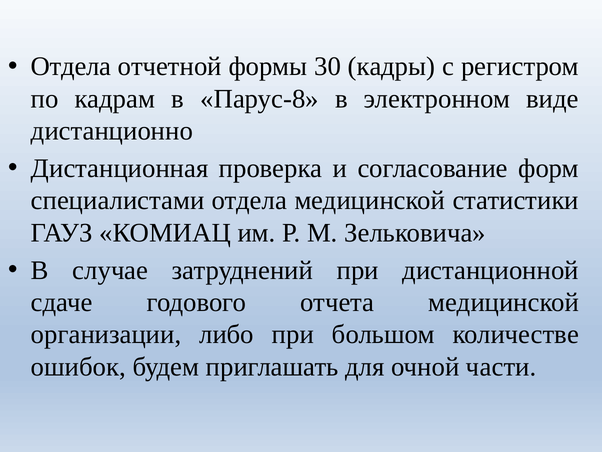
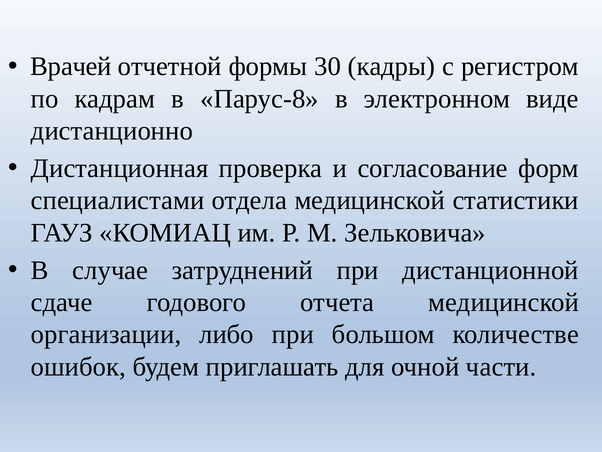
Отдела at (71, 67): Отдела -> Врачей
